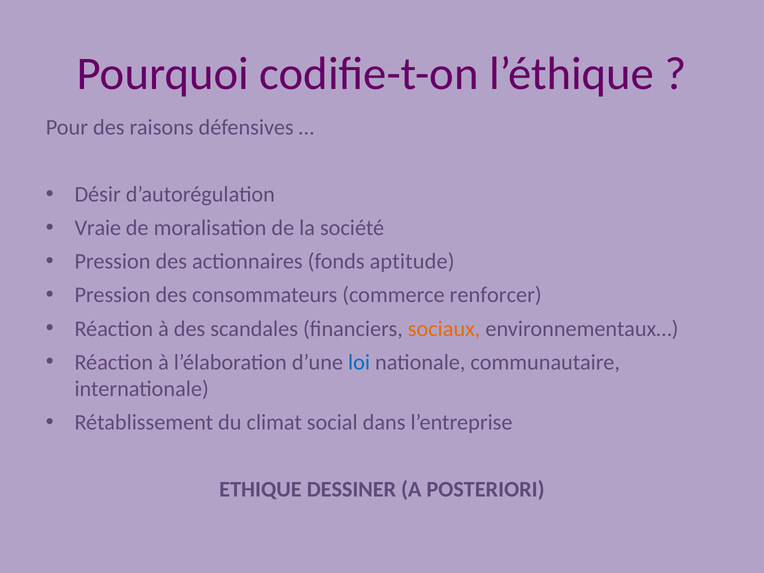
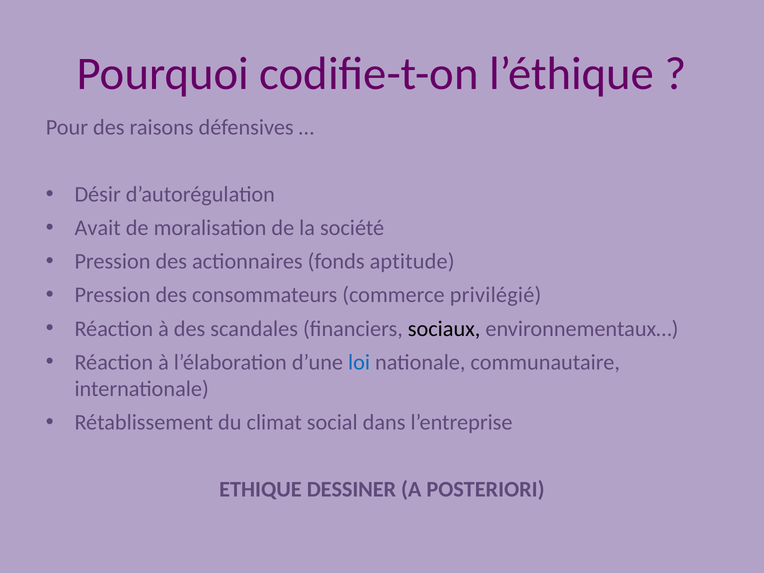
Vraie: Vraie -> Avait
renforcer: renforcer -> privilégié
sociaux colour: orange -> black
